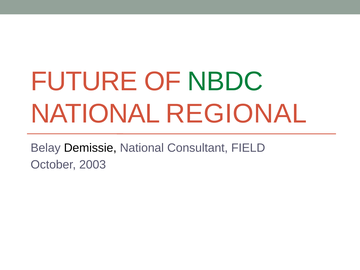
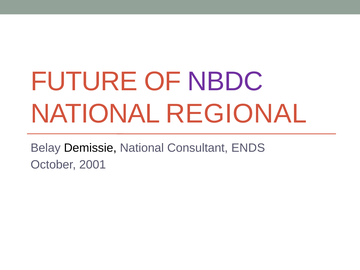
NBDC colour: green -> purple
FIELD: FIELD -> ENDS
2003: 2003 -> 2001
